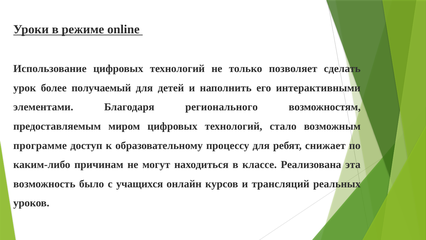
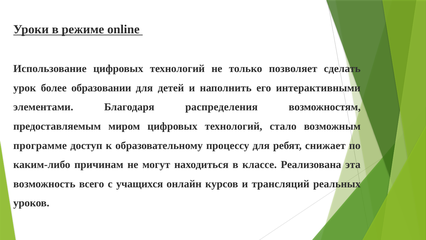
получаемый: получаемый -> образовании
регионального: регионального -> распределения
было: было -> всего
